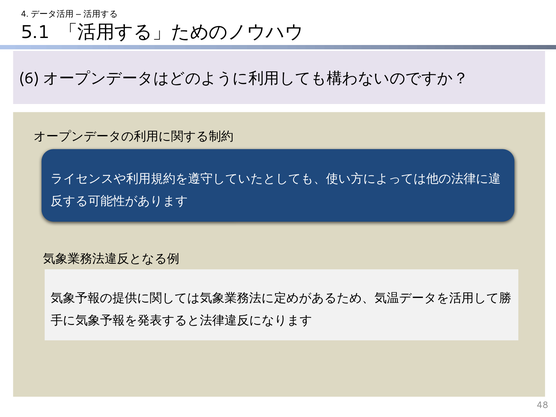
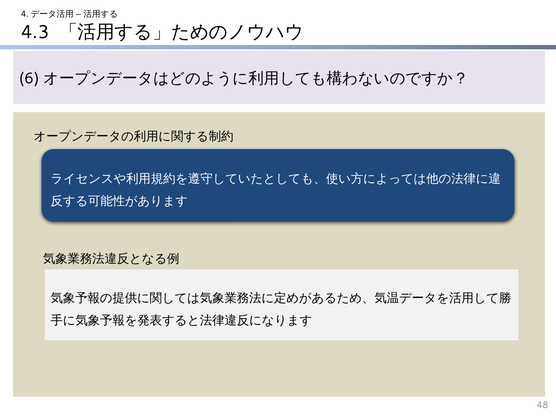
5.1: 5.1 -> 4.3
